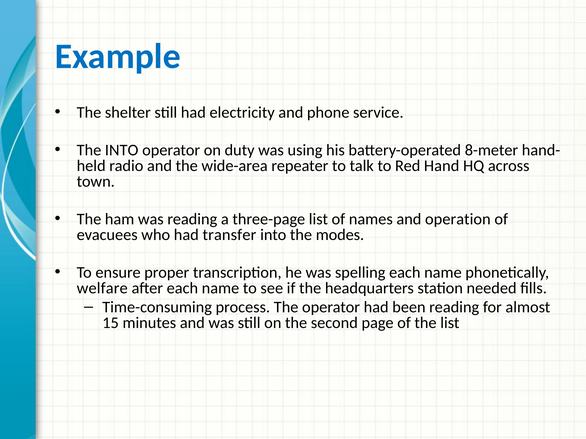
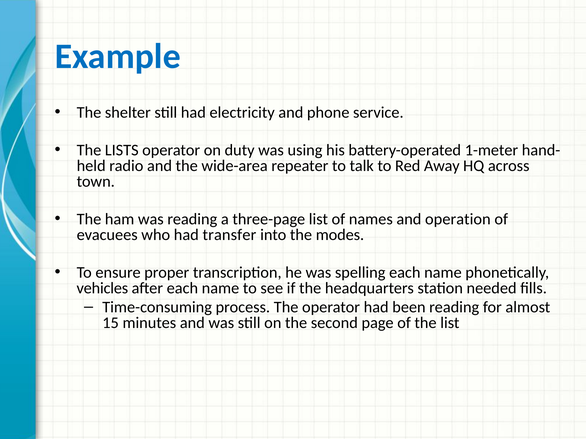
The INTO: INTO -> LISTS
8-meter: 8-meter -> 1-meter
Hand: Hand -> Away
welfare: welfare -> vehicles
